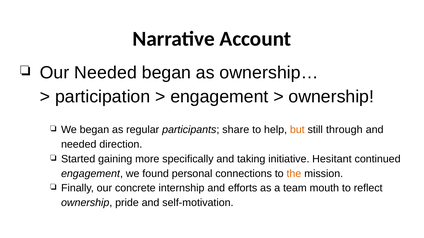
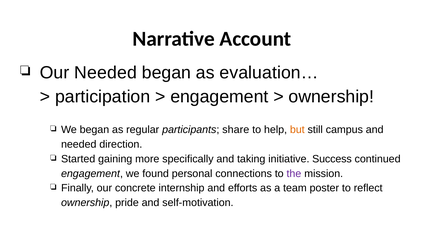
ownership…: ownership… -> evaluation…
through: through -> campus
Hesitant: Hesitant -> Success
the colour: orange -> purple
mouth: mouth -> poster
